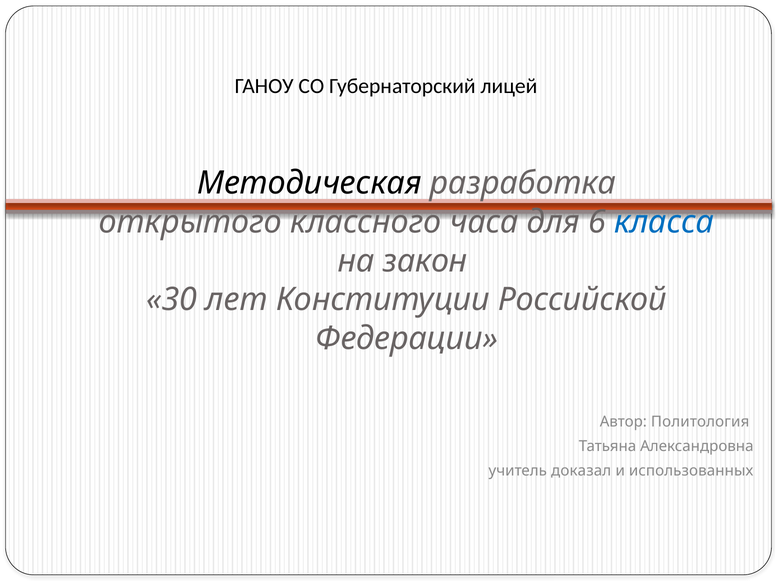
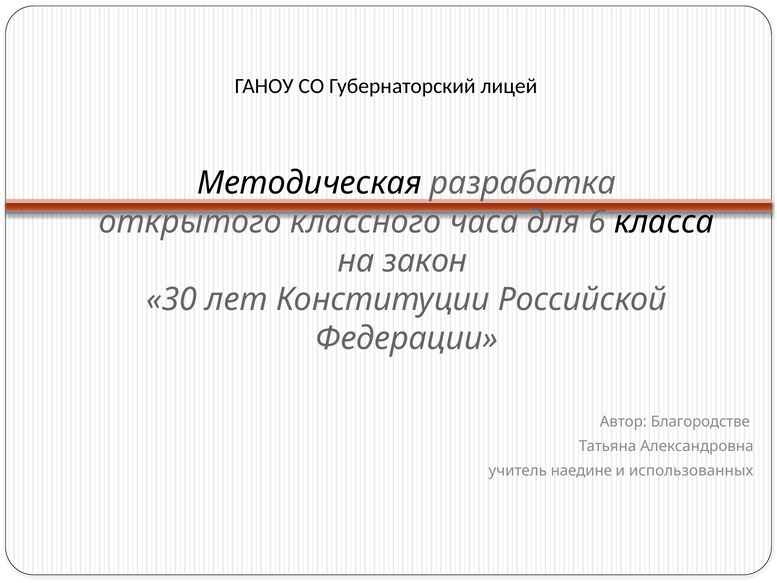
класса colour: blue -> black
Политология: Политология -> Благородстве
доказал: доказал -> наедине
